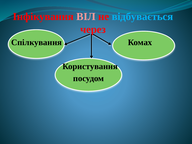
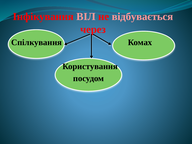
відбувається colour: light blue -> pink
